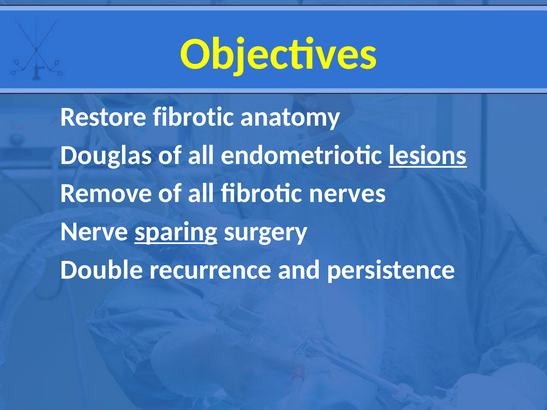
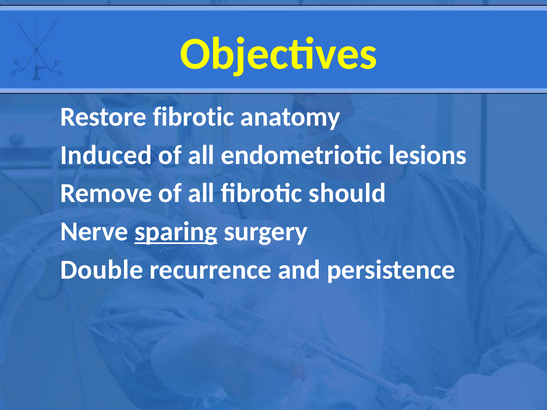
Douglas: Douglas -> Induced
lesions underline: present -> none
nerves: nerves -> should
